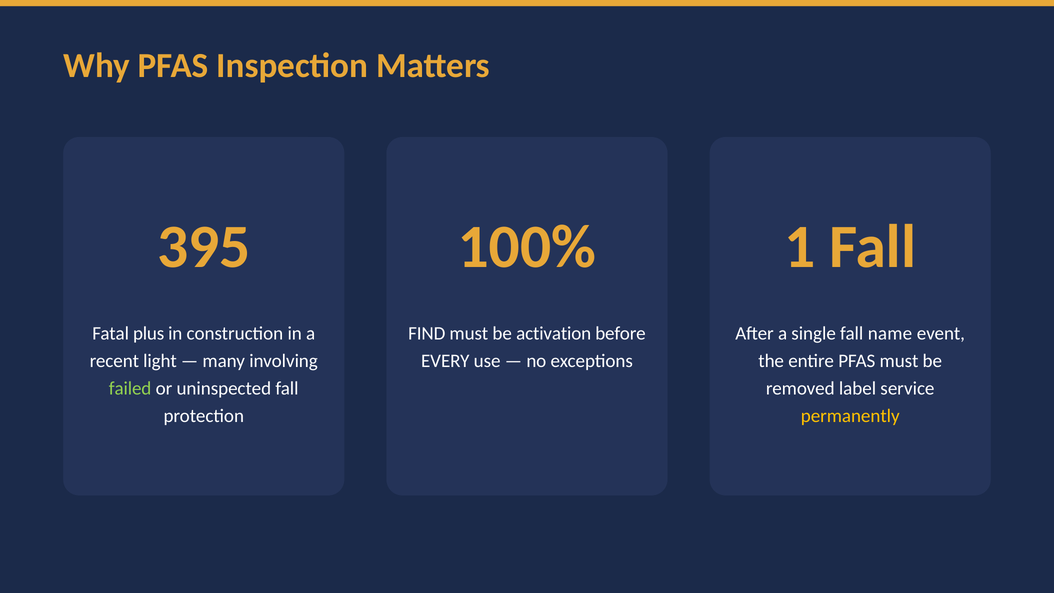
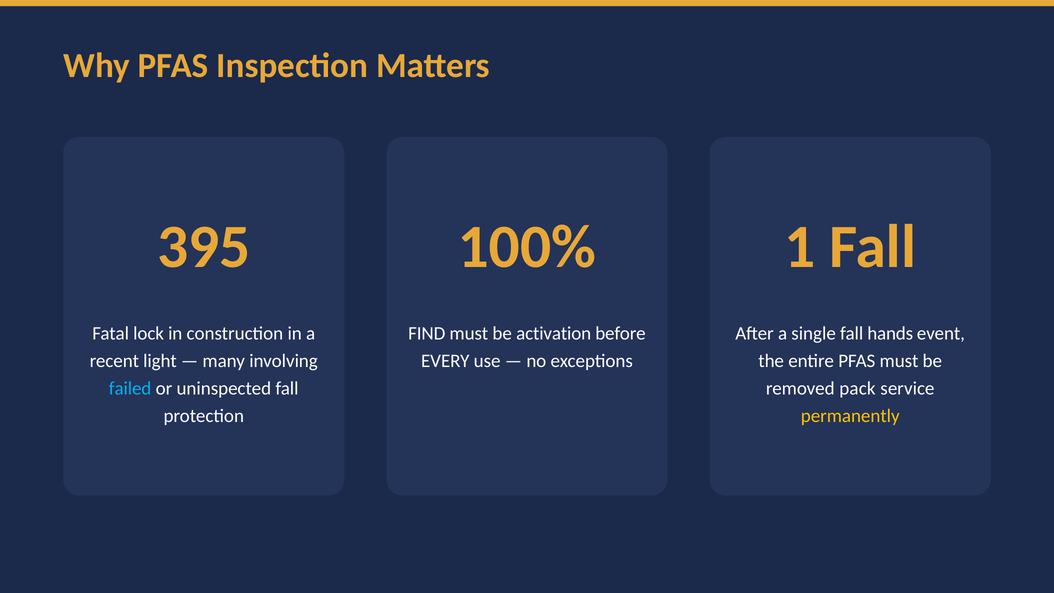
plus: plus -> lock
name: name -> hands
failed colour: light green -> light blue
label: label -> pack
